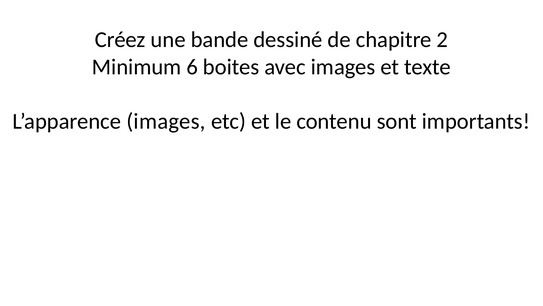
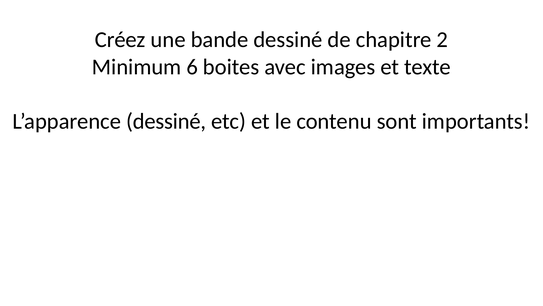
L’apparence images: images -> dessiné
